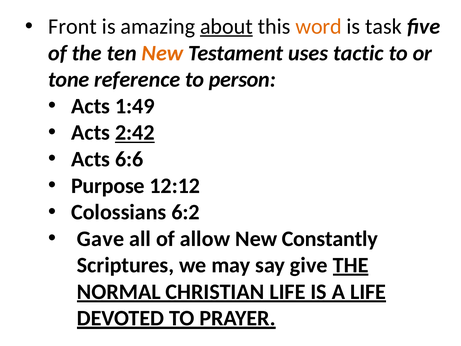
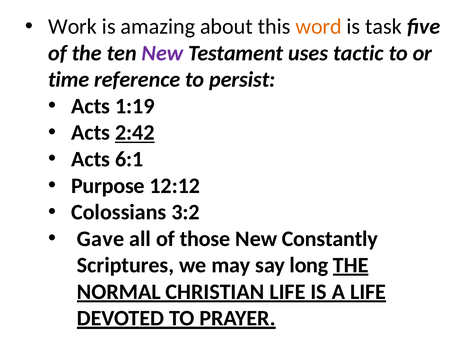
Front: Front -> Work
about underline: present -> none
New at (162, 53) colour: orange -> purple
tone: tone -> time
person: person -> persist
1:49: 1:49 -> 1:19
6:6: 6:6 -> 6:1
6:2: 6:2 -> 3:2
allow: allow -> those
give: give -> long
